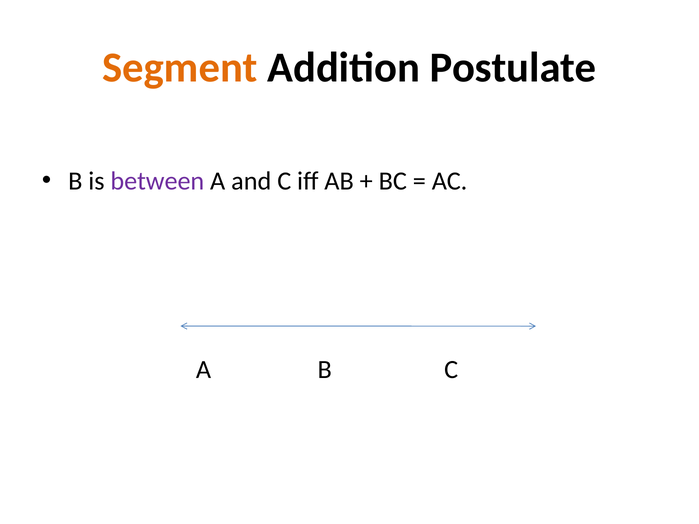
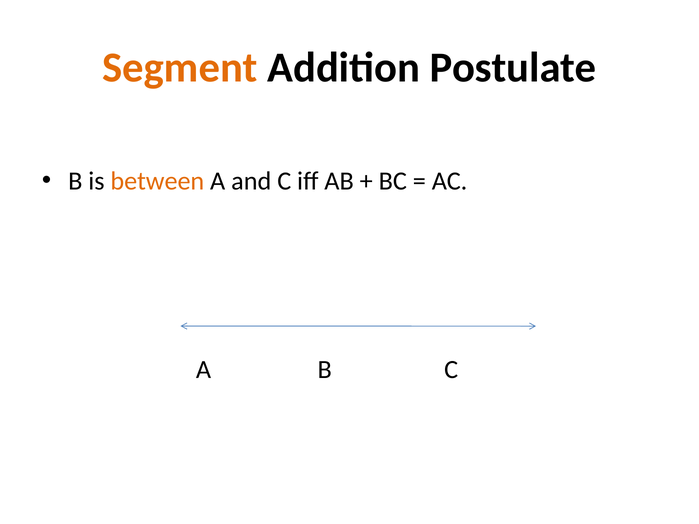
between colour: purple -> orange
